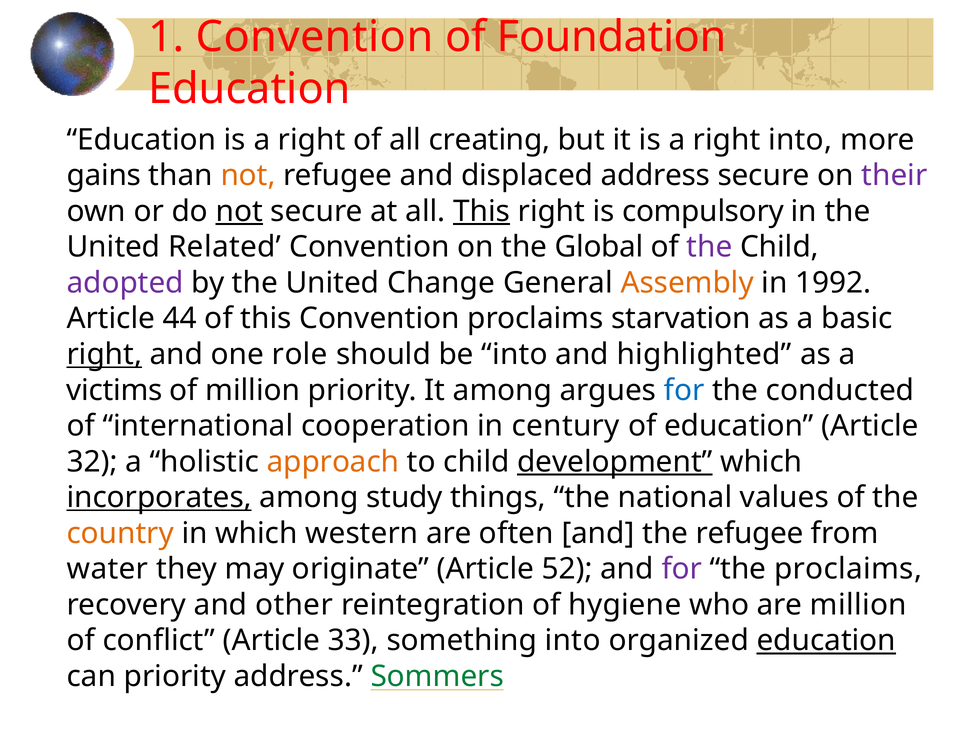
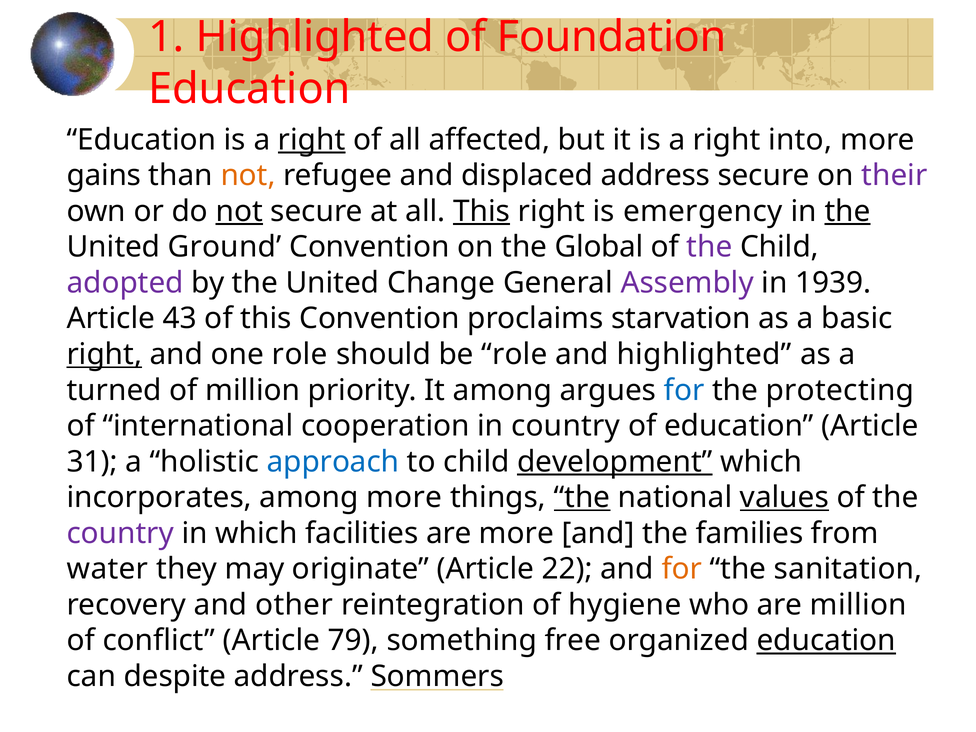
1 Convention: Convention -> Highlighted
right at (312, 140) underline: none -> present
creating: creating -> affected
compulsory: compulsory -> emergency
the at (848, 211) underline: none -> present
Related: Related -> Ground
Assembly colour: orange -> purple
1992: 1992 -> 1939
44: 44 -> 43
be into: into -> role
victims: victims -> turned
conducted: conducted -> protecting
in century: century -> country
32: 32 -> 31
approach colour: orange -> blue
incorporates underline: present -> none
among study: study -> more
the at (582, 497) underline: none -> present
values underline: none -> present
country at (120, 533) colour: orange -> purple
western: western -> facilities
are often: often -> more
the refugee: refugee -> families
52: 52 -> 22
for at (682, 569) colour: purple -> orange
the proclaims: proclaims -> sanitation
33: 33 -> 79
something into: into -> free
can priority: priority -> despite
Sommers colour: green -> black
